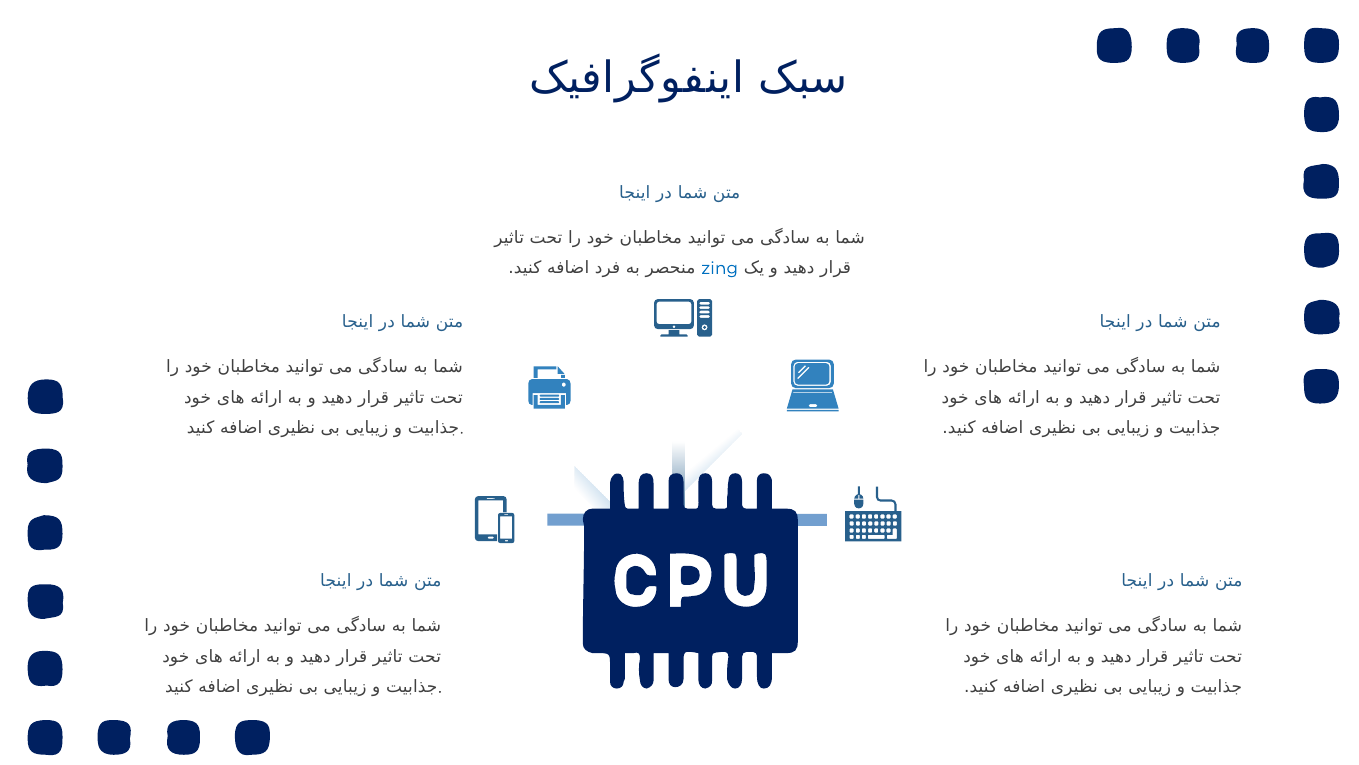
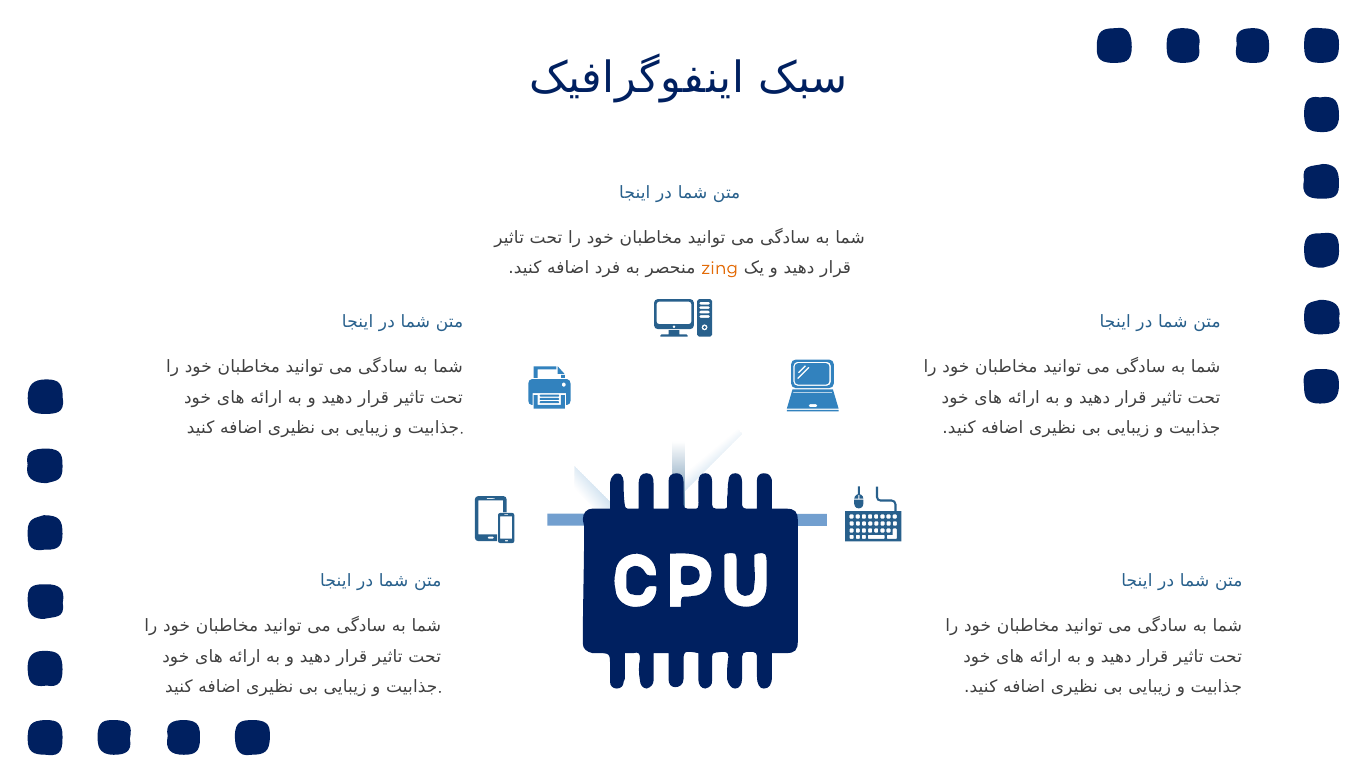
zing colour: blue -> orange
